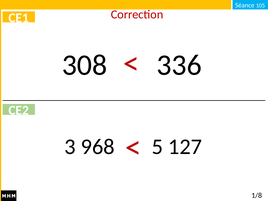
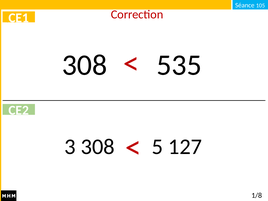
336: 336 -> 535
3 968: 968 -> 308
